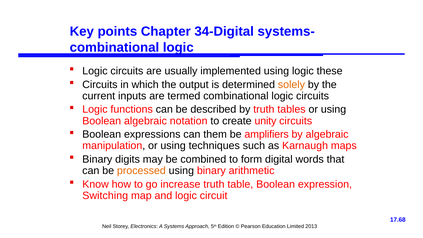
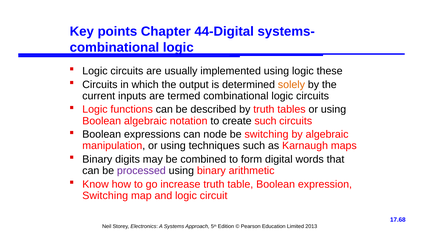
34-Digital: 34-Digital -> 44-Digital
create unity: unity -> such
them: them -> node
be amplifiers: amplifiers -> switching
processed colour: orange -> purple
